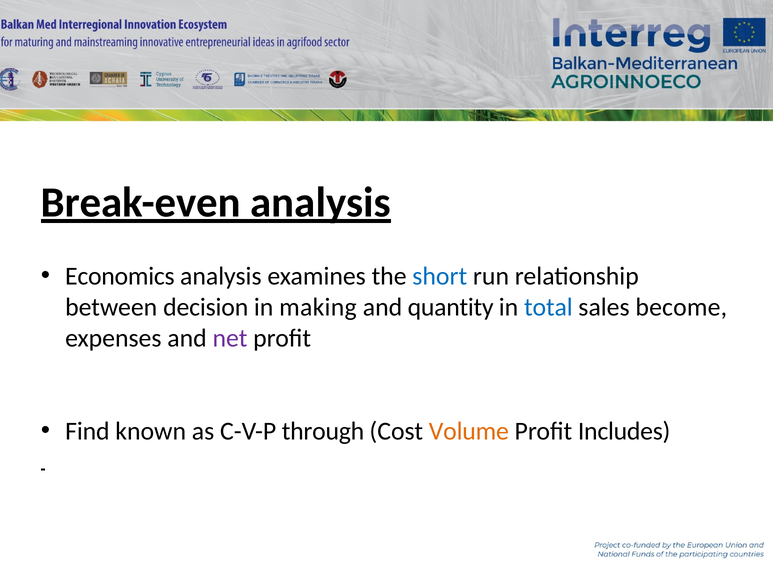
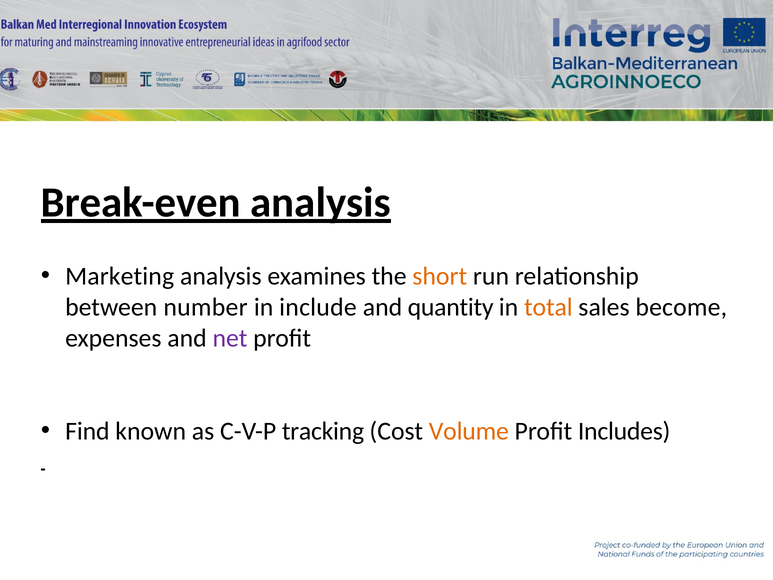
Economics: Economics -> Marketing
short colour: blue -> orange
decision: decision -> number
making: making -> include
total colour: blue -> orange
through: through -> tracking
